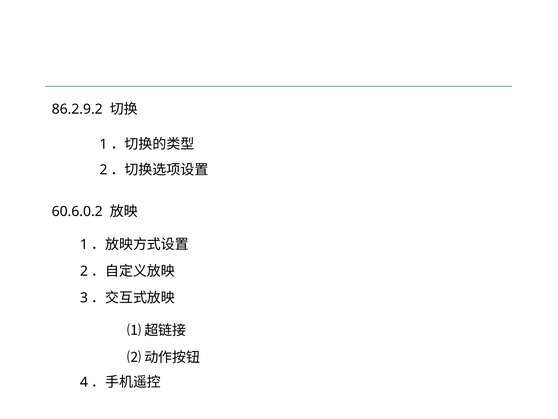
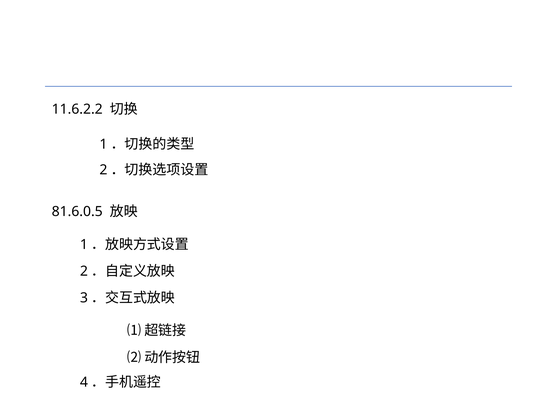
86.2.9.2: 86.2.9.2 -> 11.6.2.2
60.6.0.2: 60.6.0.2 -> 81.6.0.5
